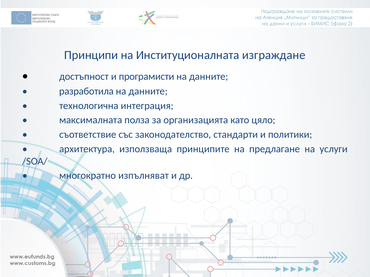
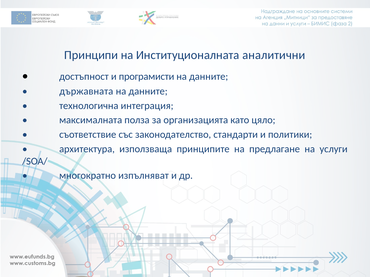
изграждане: изграждане -> аналитични
разработила: разработила -> държавната
